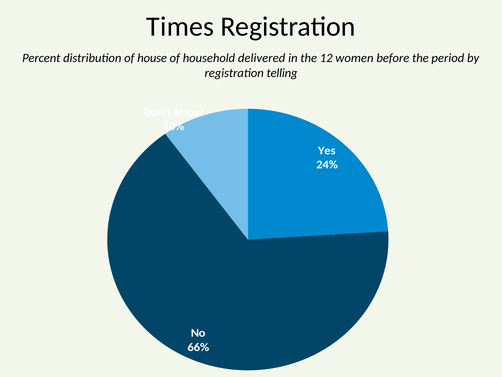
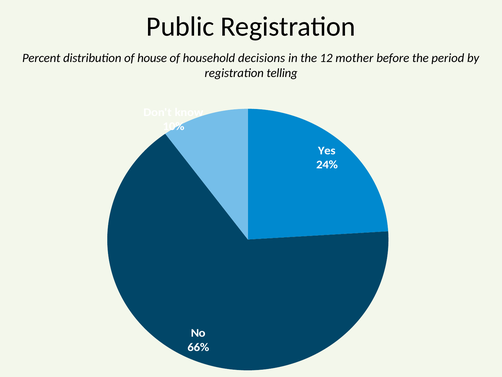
Times: Times -> Public
delivered: delivered -> decisions
women: women -> mother
